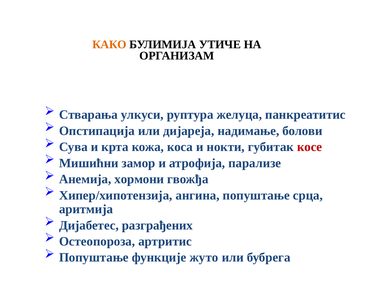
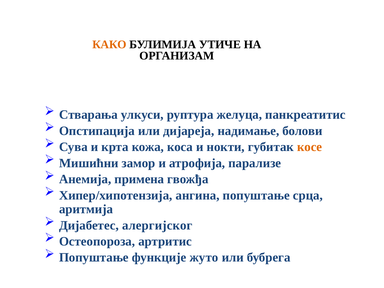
косе colour: red -> orange
хормони: хормони -> примена
разграђених: разграђених -> алергијског
